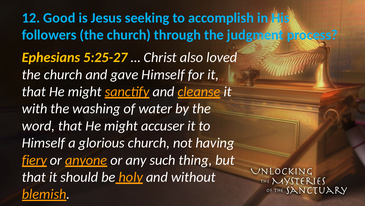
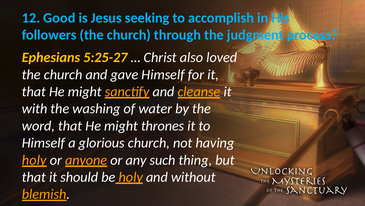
accuser: accuser -> thrones
fiery at (34, 160): fiery -> holy
